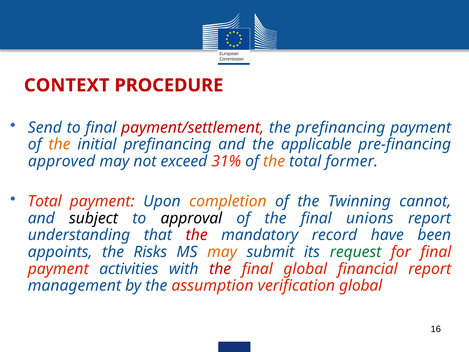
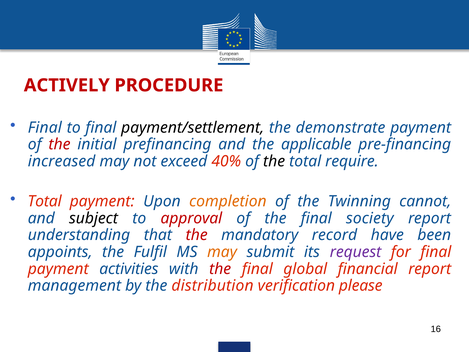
CONTEXT: CONTEXT -> ACTIVELY
Send at (45, 127): Send -> Final
payment/settlement colour: red -> black
the prefinancing: prefinancing -> demonstrate
the at (59, 144) colour: orange -> red
approved: approved -> increased
31%: 31% -> 40%
the at (274, 161) colour: orange -> black
former: former -> require
approval colour: black -> red
unions: unions -> society
Risks: Risks -> Fulfil
request colour: green -> purple
assumption: assumption -> distribution
verification global: global -> please
